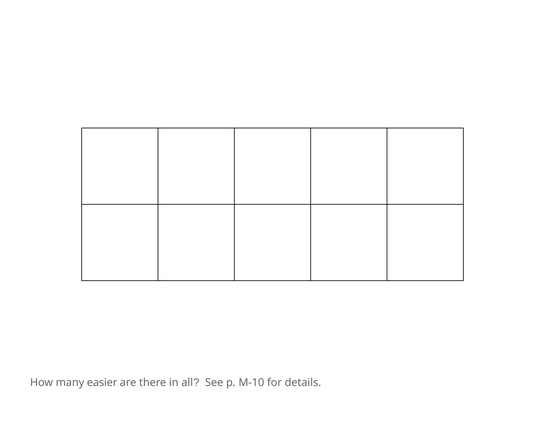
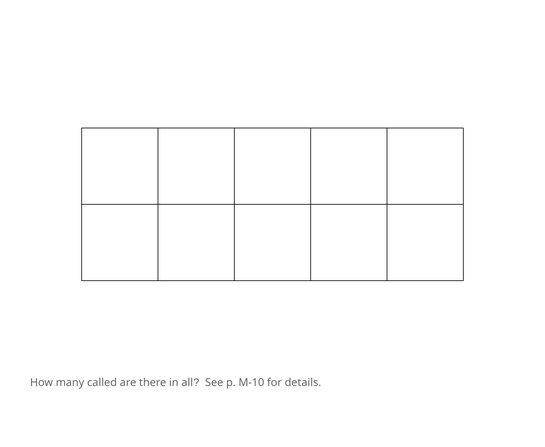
easier: easier -> called
